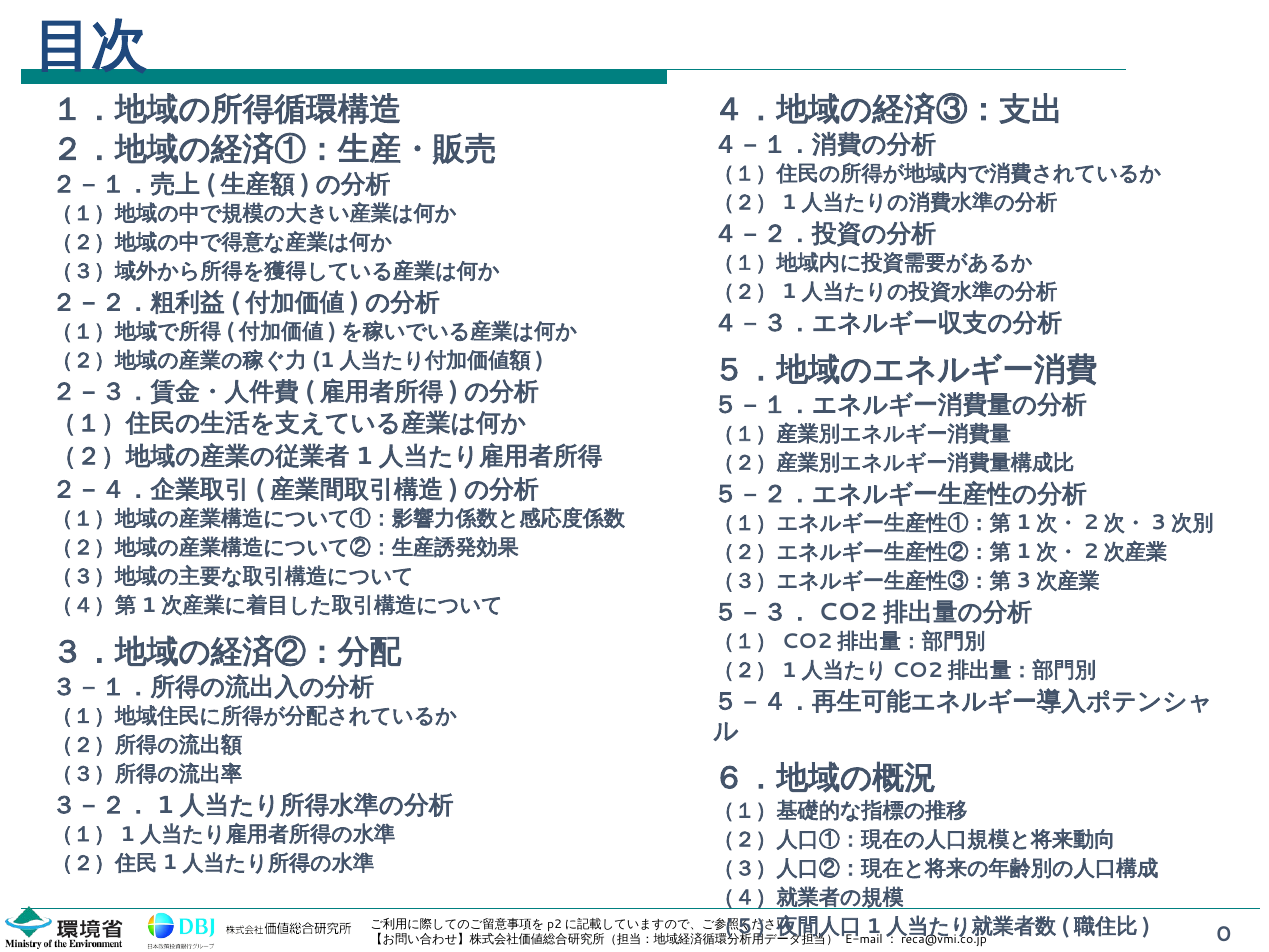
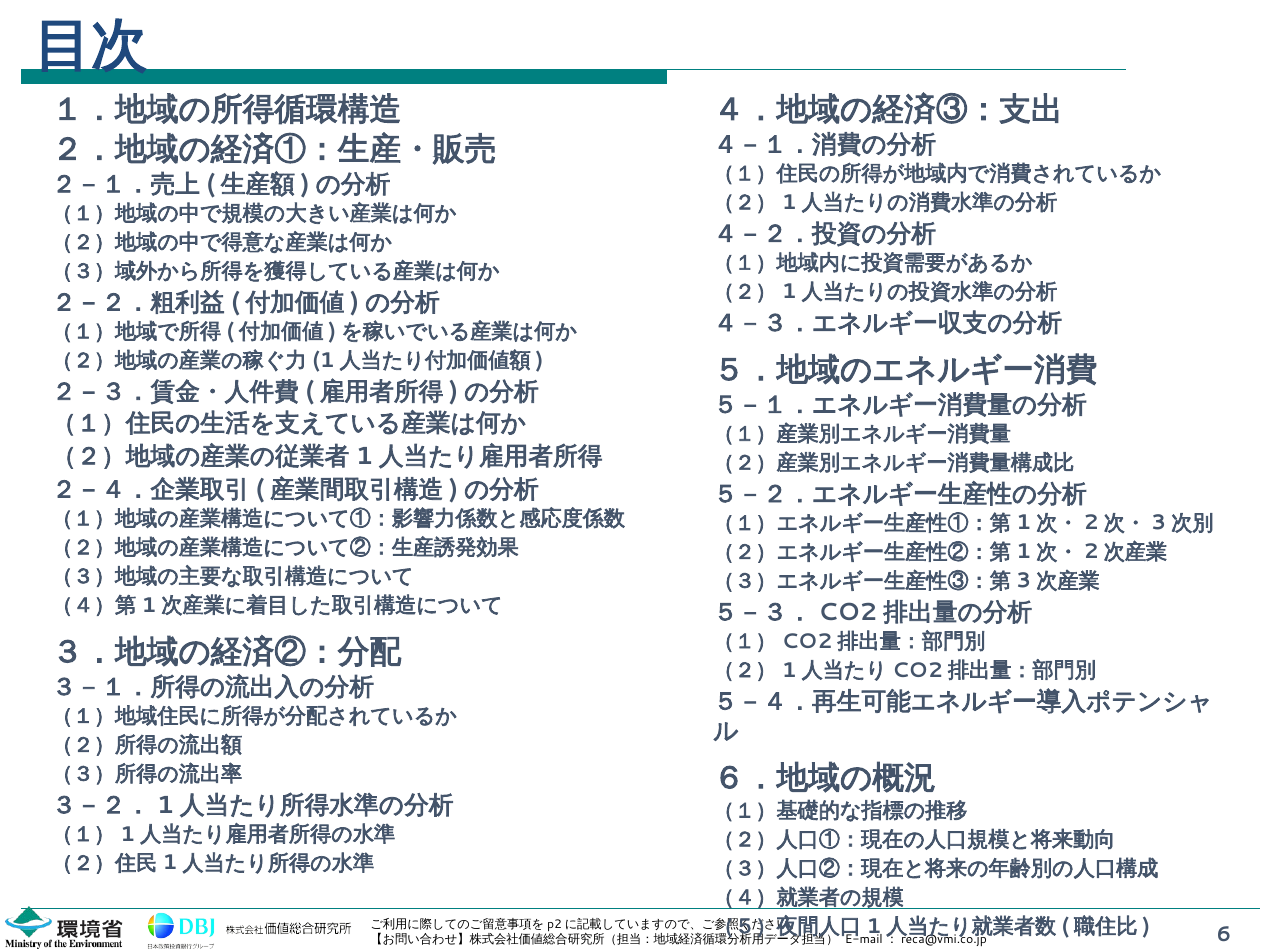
0: 0 -> 6
